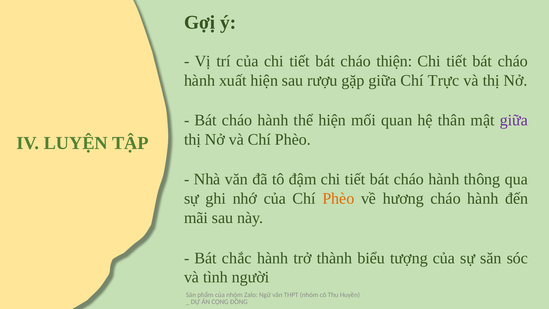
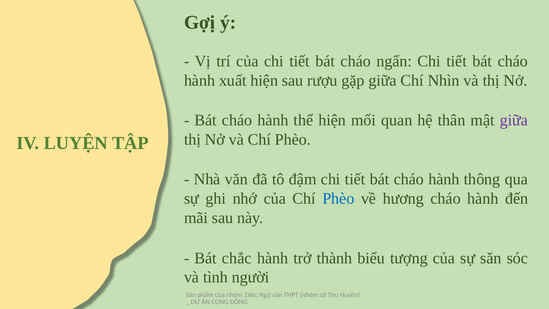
thiện: thiện -> ngẩn
Trực: Trực -> Nhìn
Phèo at (338, 198) colour: orange -> blue
